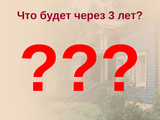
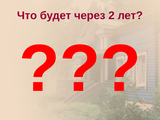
3: 3 -> 2
